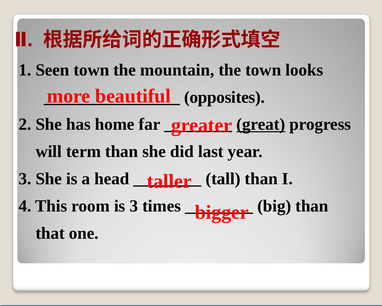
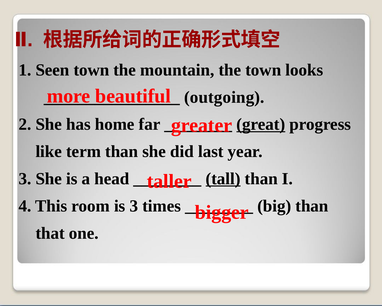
opposites: opposites -> outgoing
will: will -> like
tall underline: none -> present
